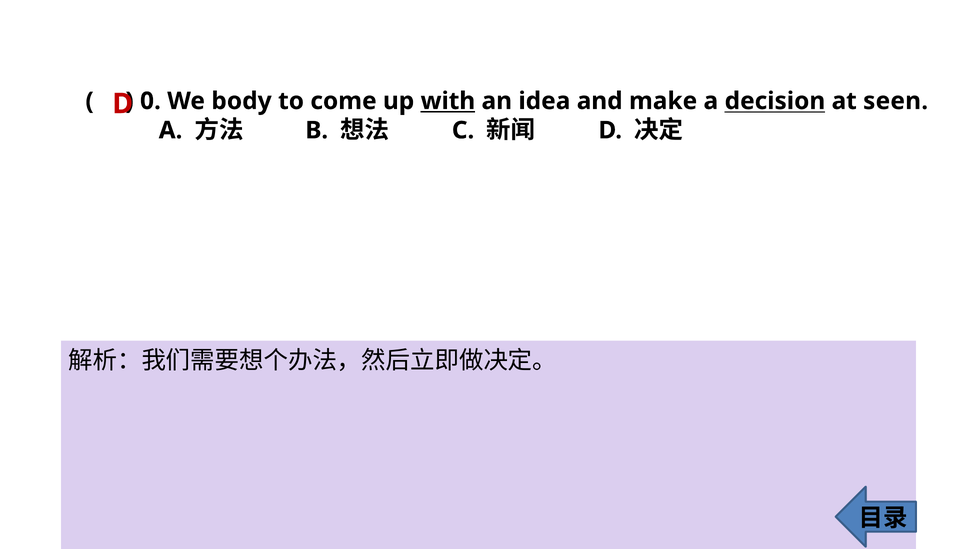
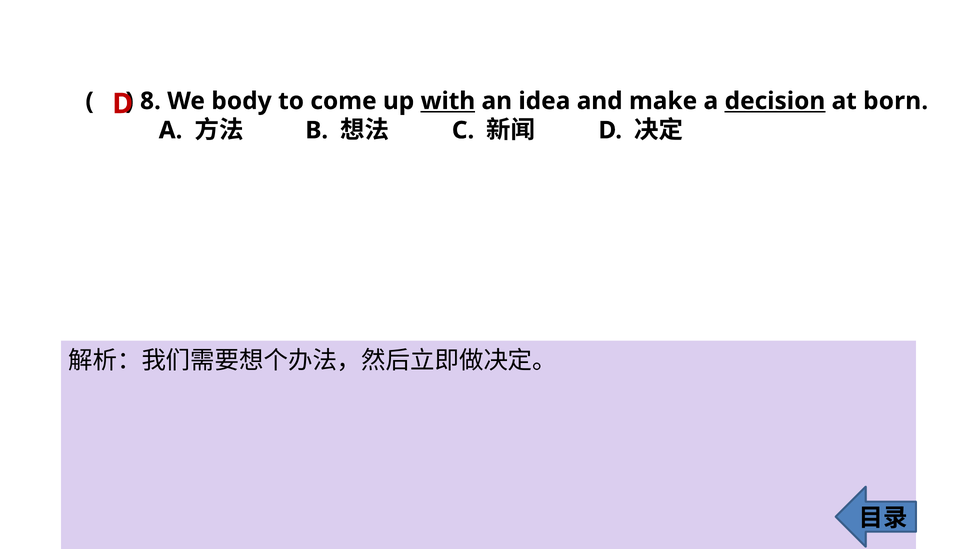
0: 0 -> 8
decision underline: none -> present
seen: seen -> born
